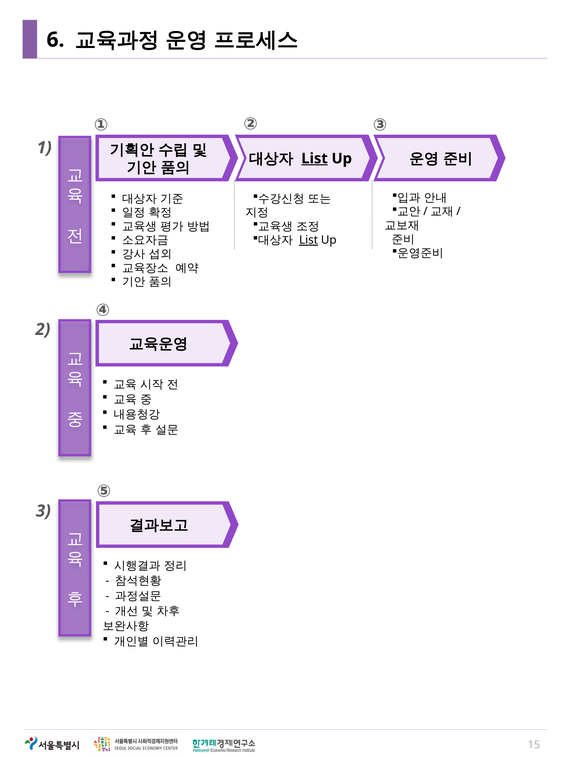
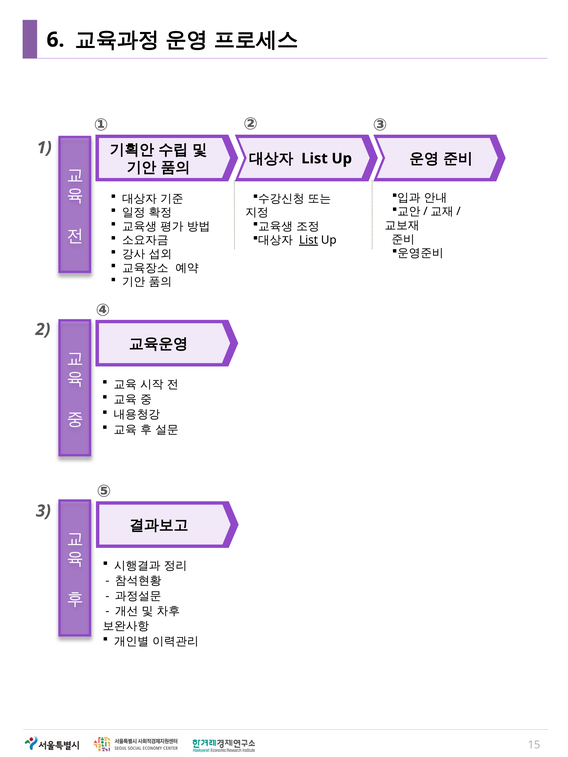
List at (315, 159) underline: present -> none
